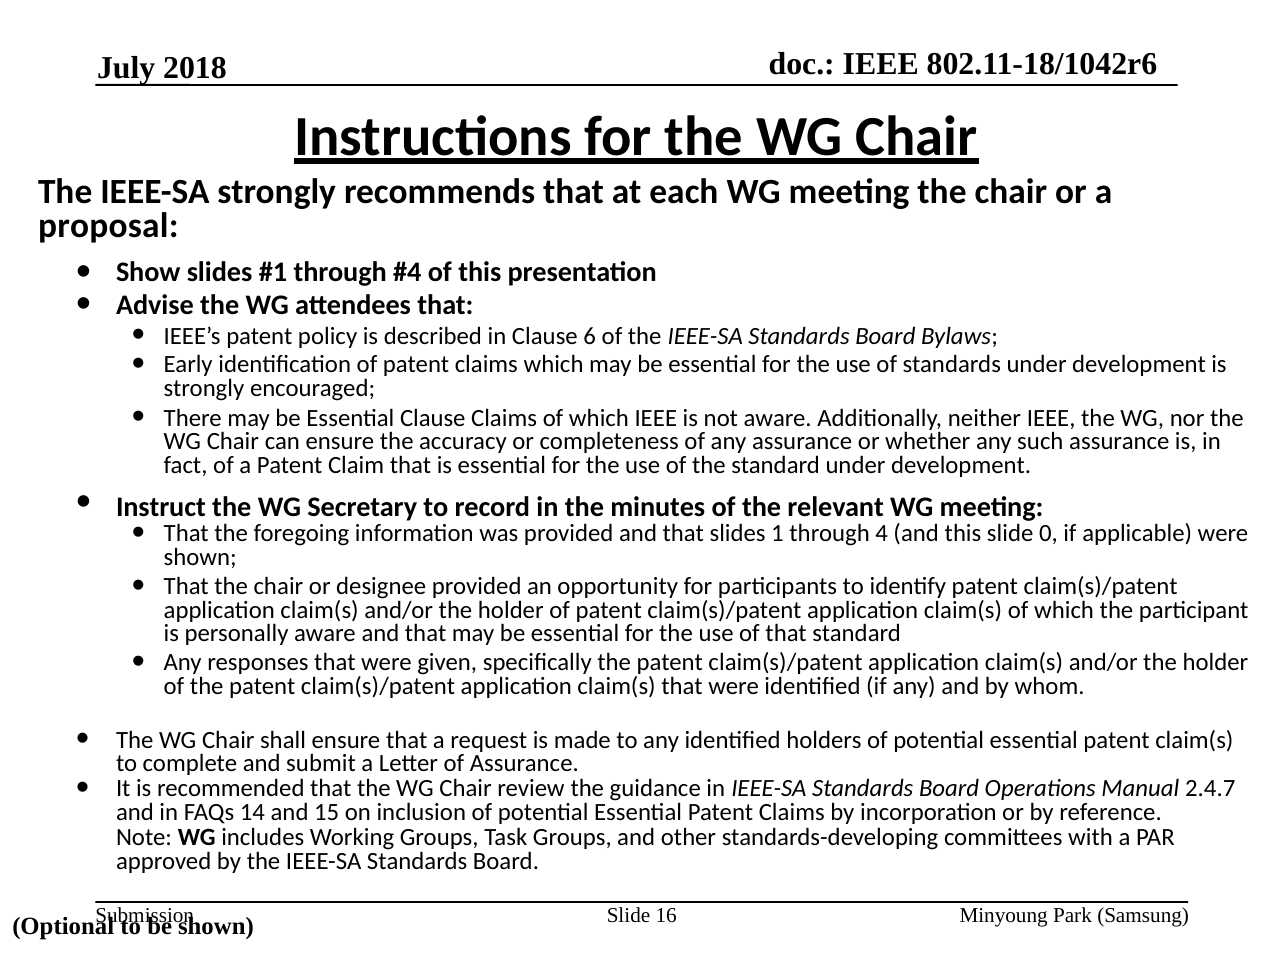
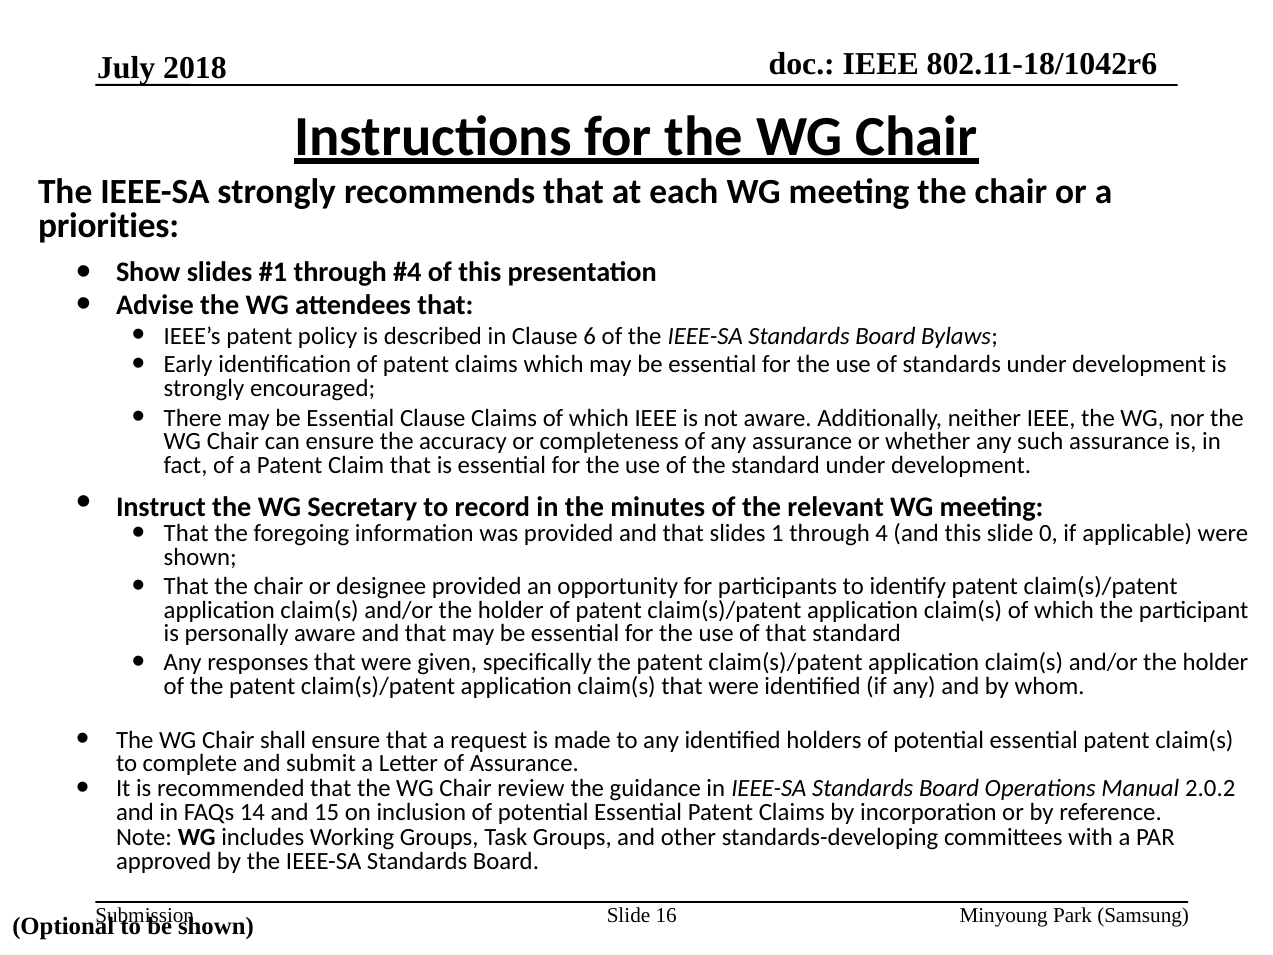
proposal: proposal -> priorities
2.4.7: 2.4.7 -> 2.0.2
